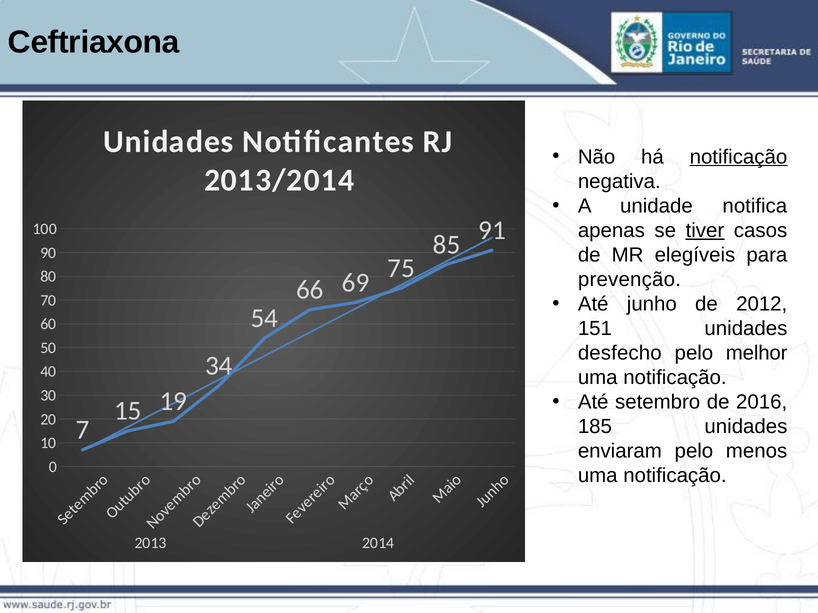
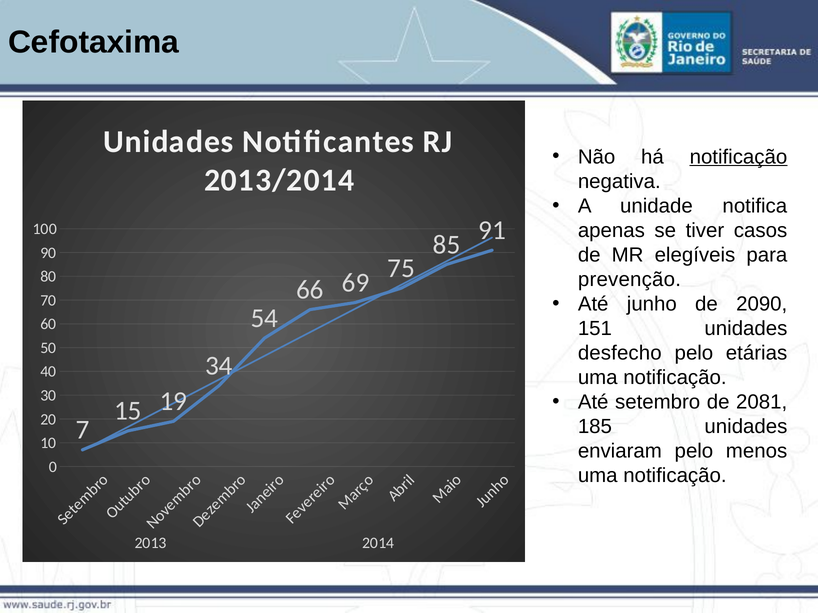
Ceftriaxona: Ceftriaxona -> Cefotaxima
tiver underline: present -> none
2012: 2012 -> 2090
melhor: melhor -> etárias
2016: 2016 -> 2081
